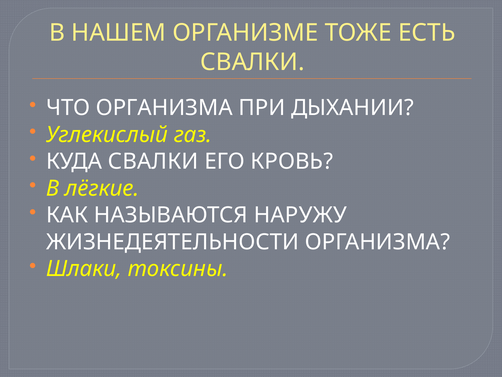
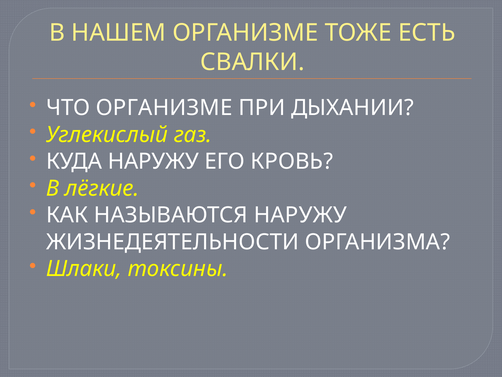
ЧТО ОРГАНИЗМА: ОРГАНИЗМА -> ОРГАНИЗМЕ
КУДА СВАЛКИ: СВАЛКИ -> НАРУЖУ
